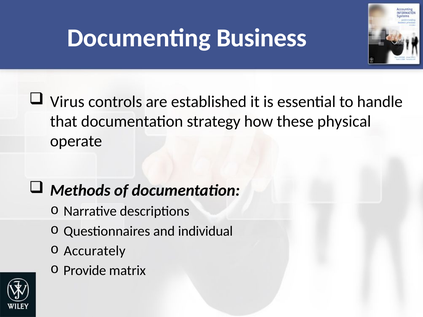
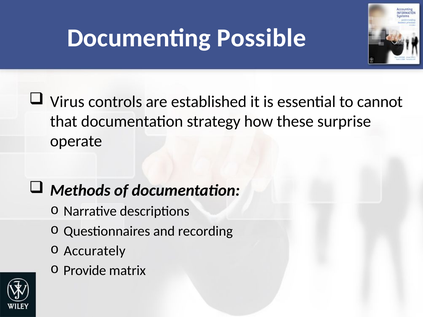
Business: Business -> Possible
handle: handle -> cannot
physical: physical -> surprise
individual: individual -> recording
